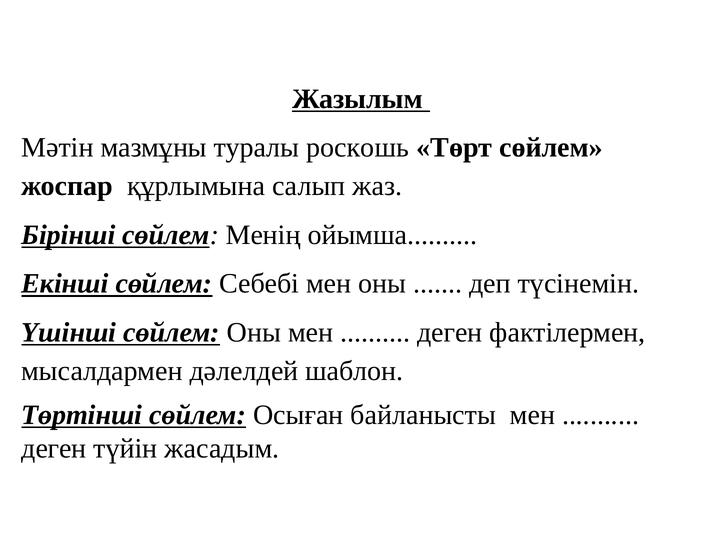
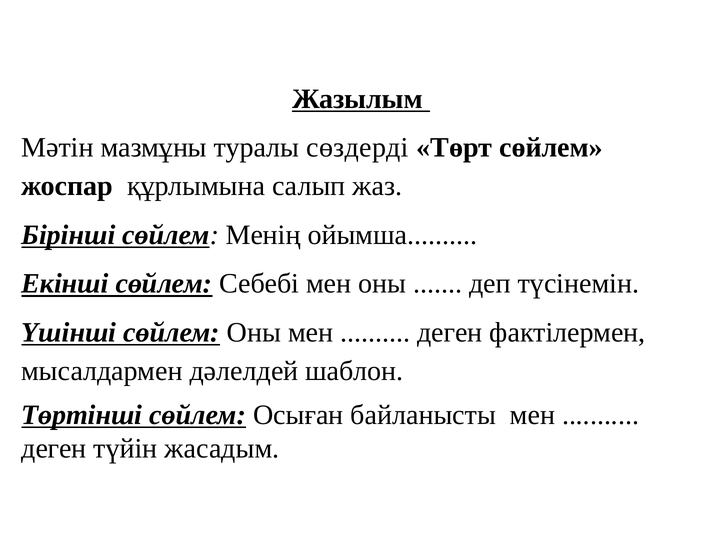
роскошь: роскошь -> сөздерді
